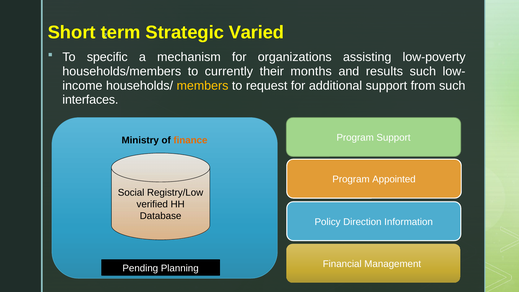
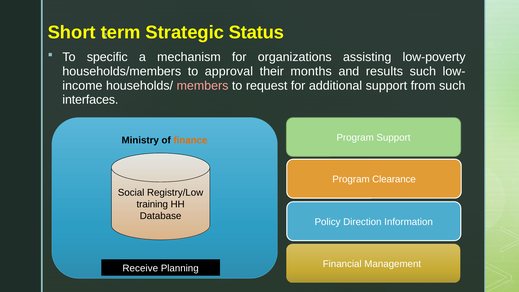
Varied: Varied -> Status
currently: currently -> approval
members colour: yellow -> pink
Appointed: Appointed -> Clearance
verified: verified -> training
Pending: Pending -> Receive
